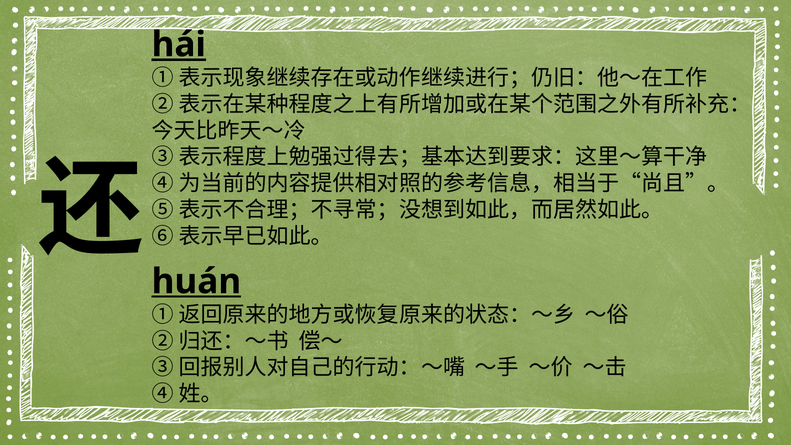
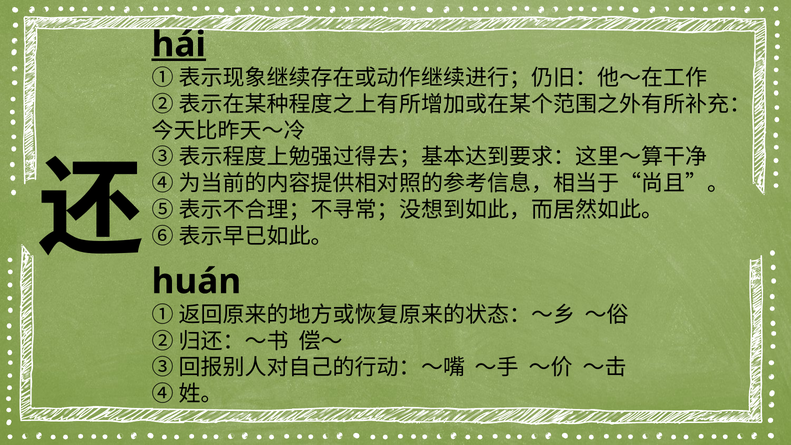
huán underline: present -> none
